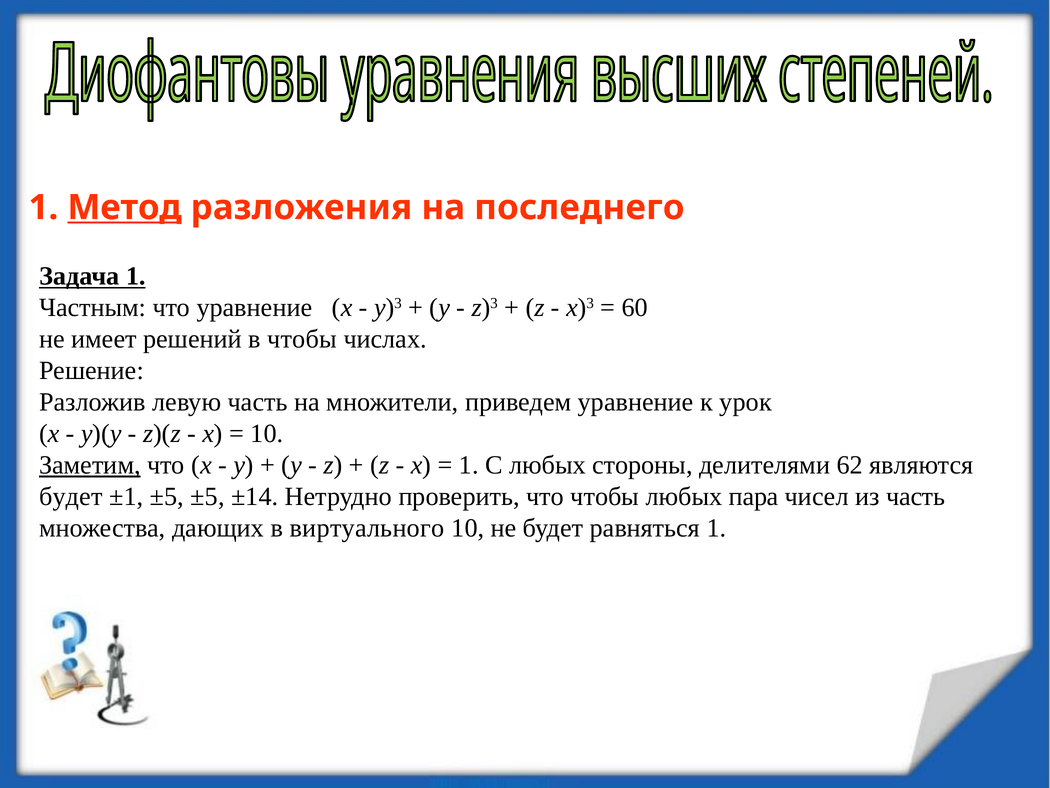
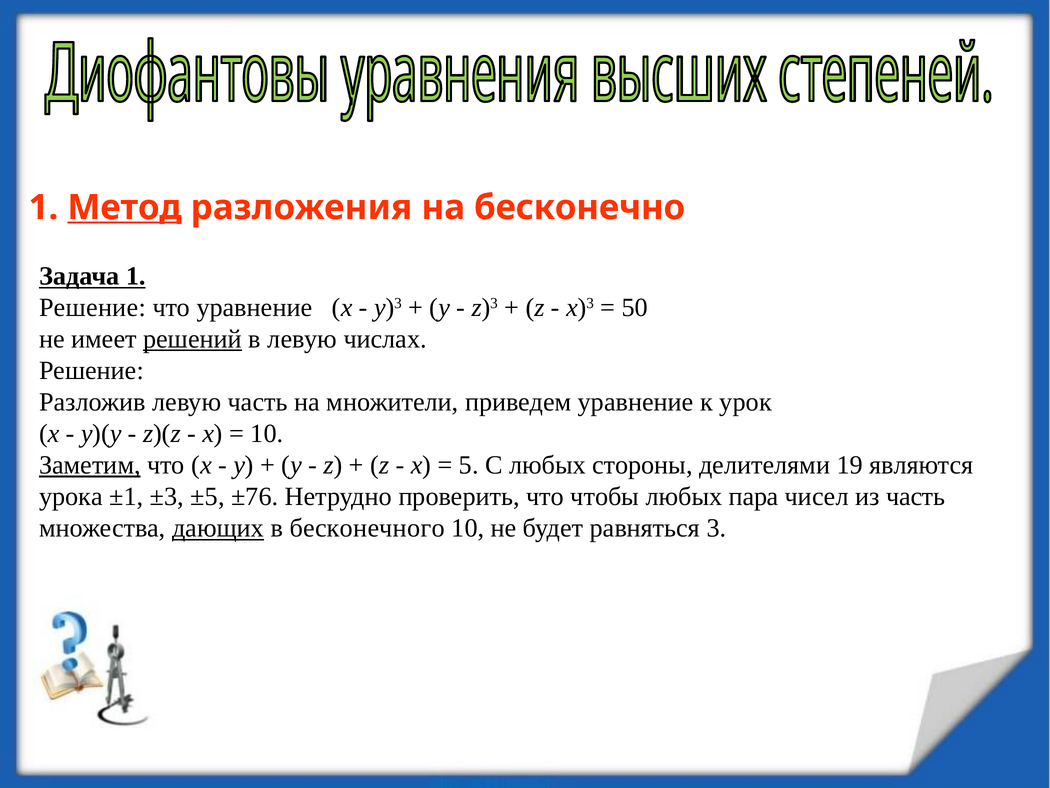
последнего: последнего -> бесконечно
Частным at (93, 307): Частным -> Решение
60: 60 -> 50
решений underline: none -> present
в чтобы: чтобы -> левую
1 at (469, 465): 1 -> 5
62: 62 -> 19
будет at (71, 496): будет -> урока
±1 ±5: ±5 -> ±3
±14: ±14 -> ±76
дающих underline: none -> present
виртуального: виртуального -> бесконечного
равняться 1: 1 -> 3
